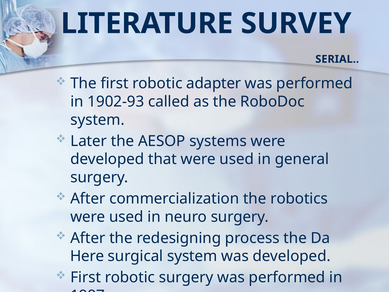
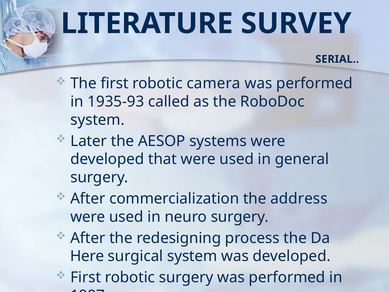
adapter: adapter -> camera
1902-93: 1902-93 -> 1935-93
the robotics: robotics -> address
